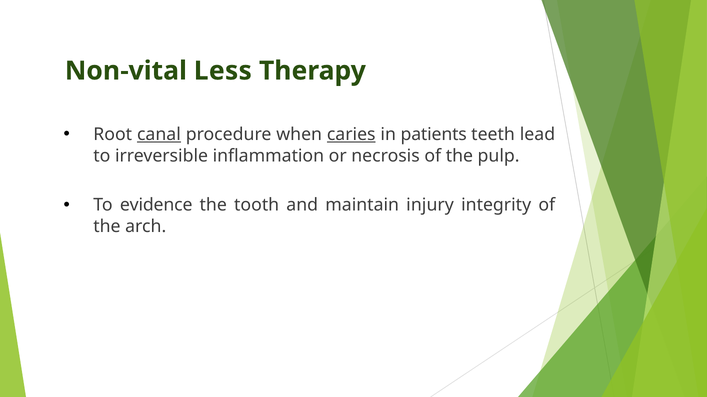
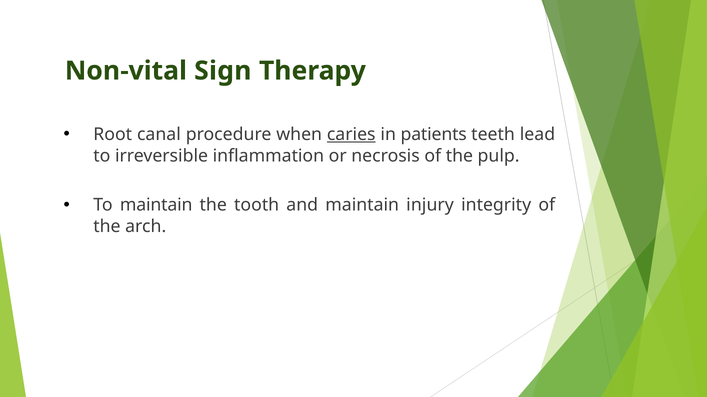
Less: Less -> Sign
canal underline: present -> none
To evidence: evidence -> maintain
